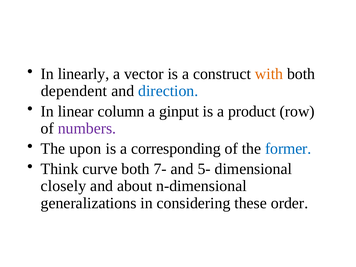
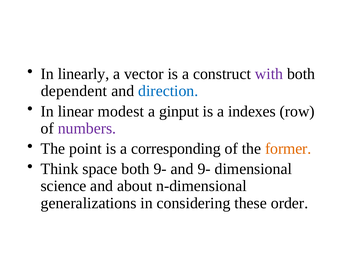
with colour: orange -> purple
column: column -> modest
product: product -> indexes
upon: upon -> point
former colour: blue -> orange
curve: curve -> space
both 7-: 7- -> 9-
and 5-: 5- -> 9-
closely: closely -> science
